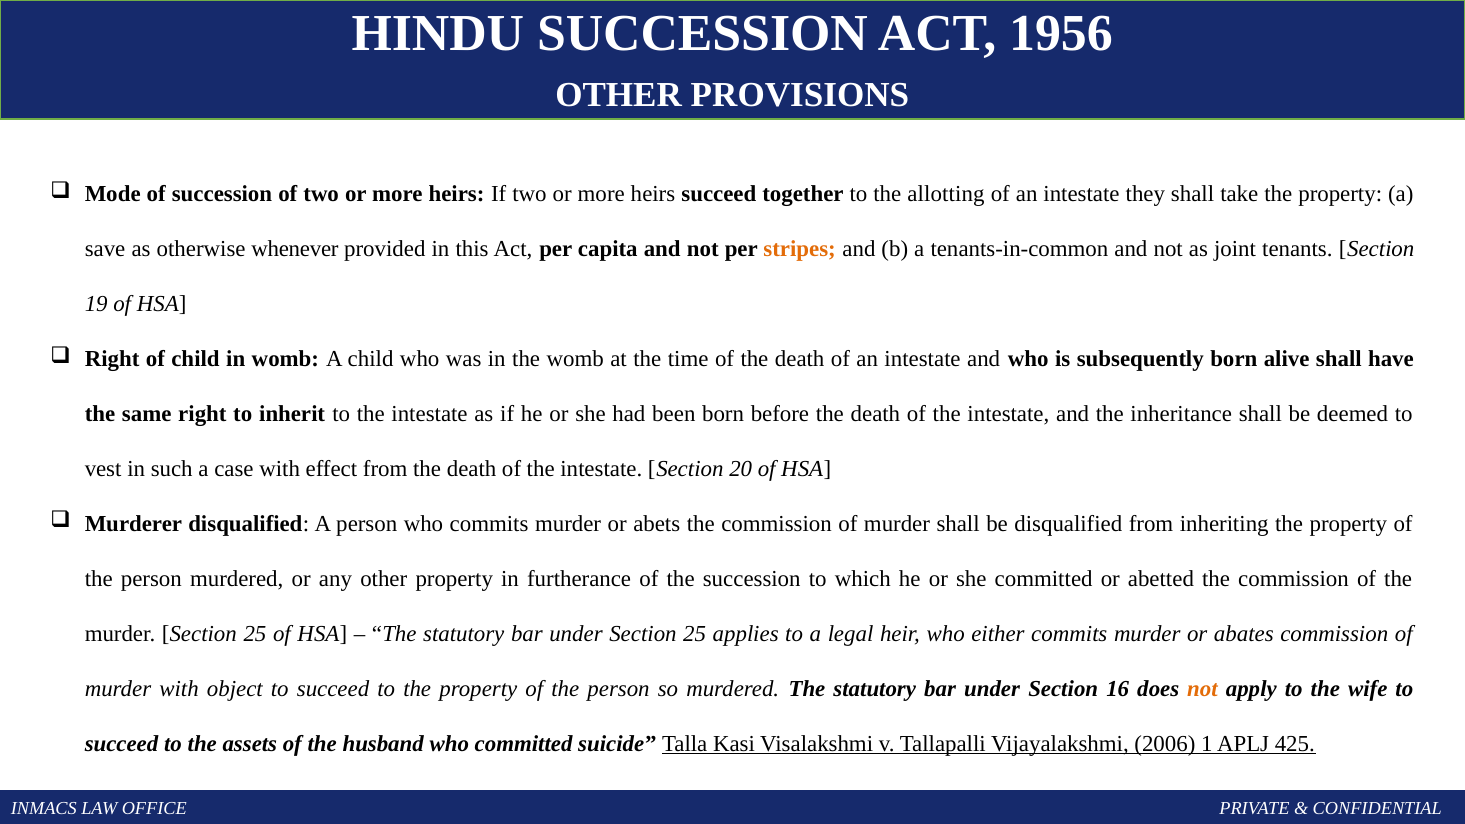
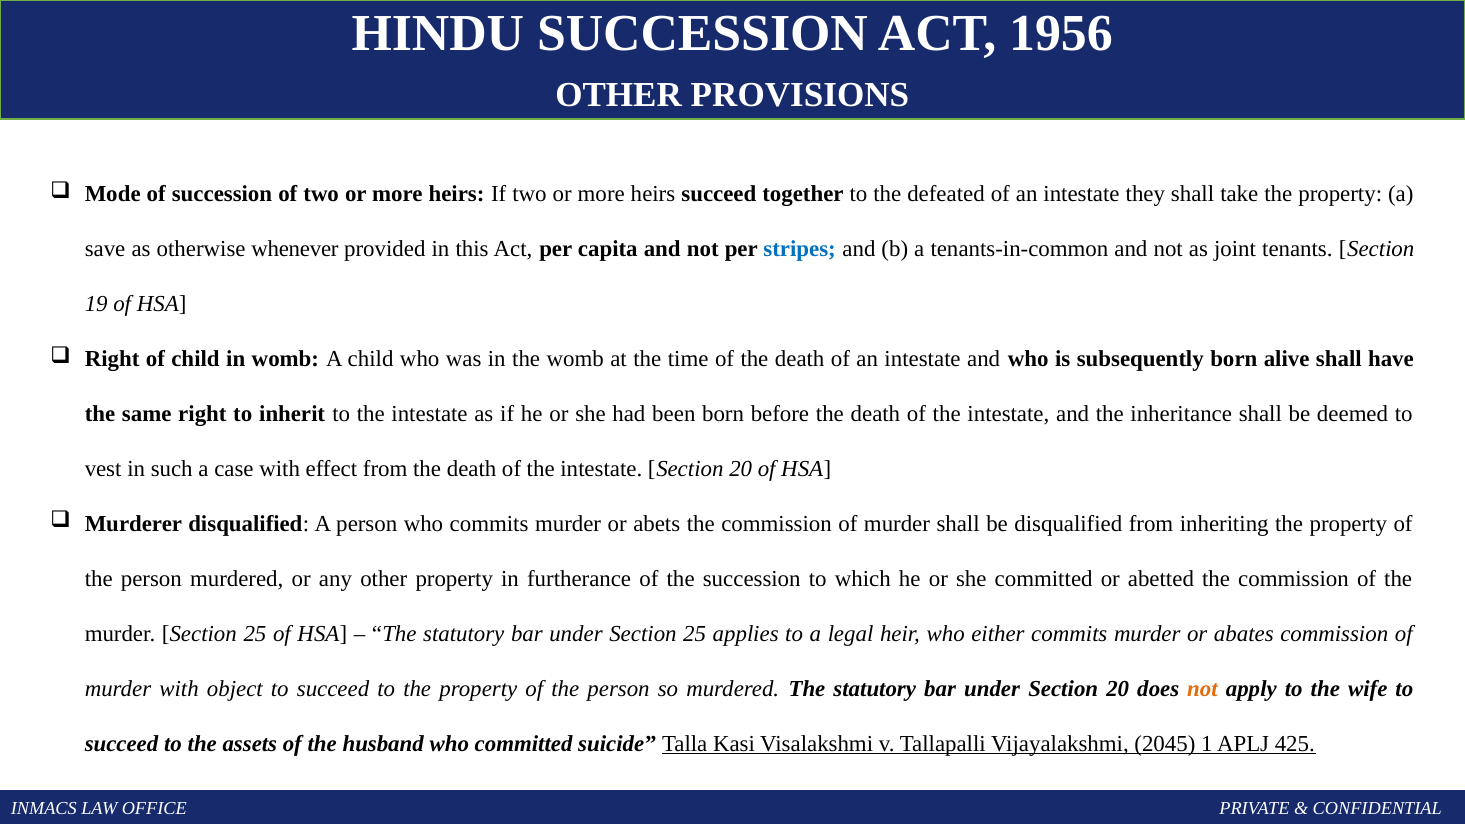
allotting: allotting -> defeated
stripes colour: orange -> blue
under Section 16: 16 -> 20
2006: 2006 -> 2045
